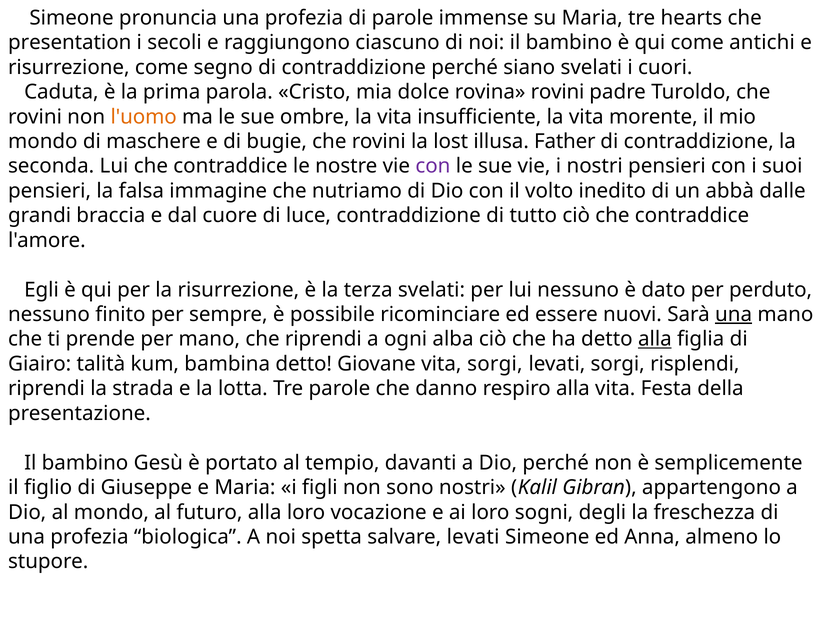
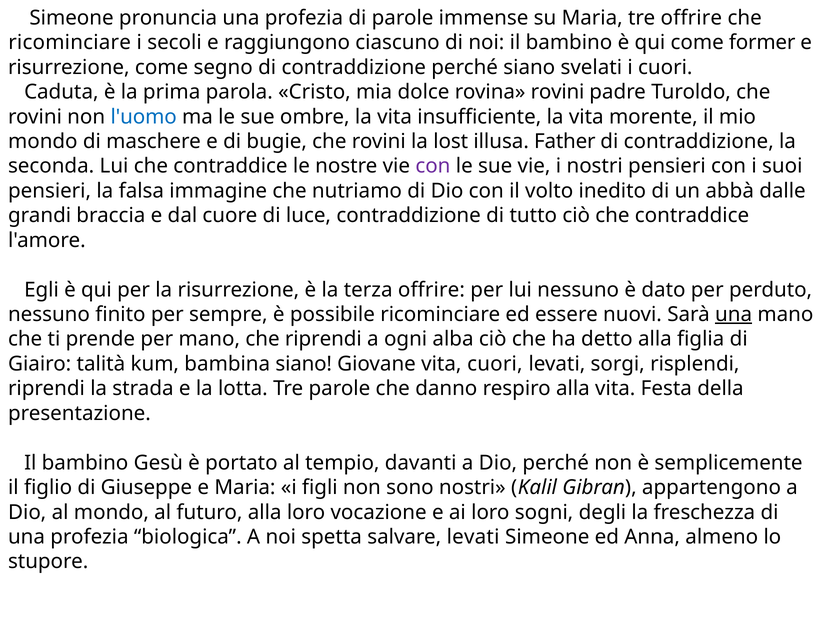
tre hearts: hearts -> offrire
presentation at (70, 43): presentation -> ricominciare
antichi: antichi -> former
l'uomo colour: orange -> blue
terza svelati: svelati -> offrire
alla at (655, 339) underline: present -> none
bambina detto: detto -> siano
vita sorgi: sorgi -> cuori
